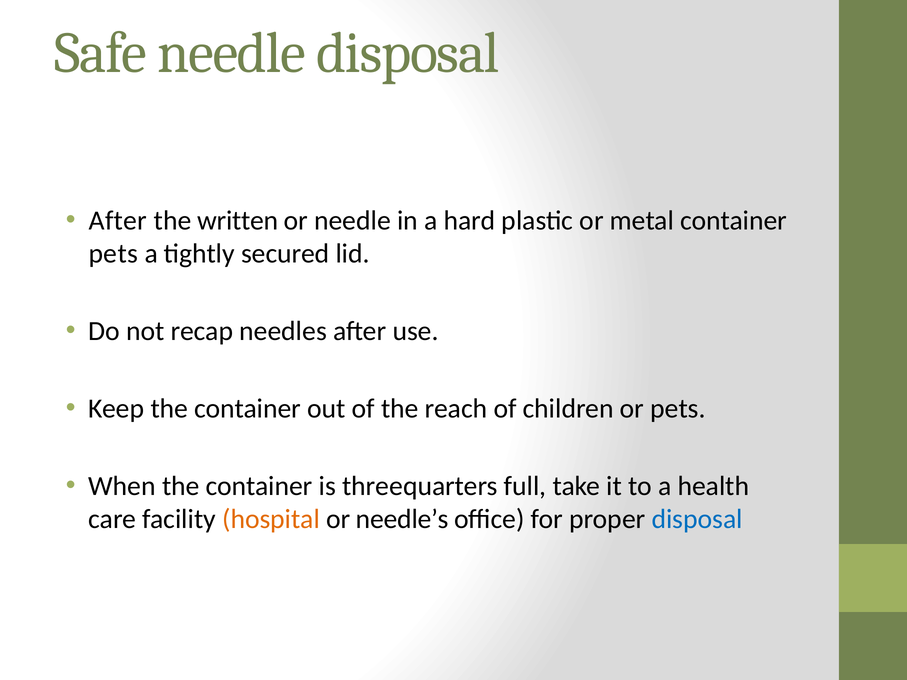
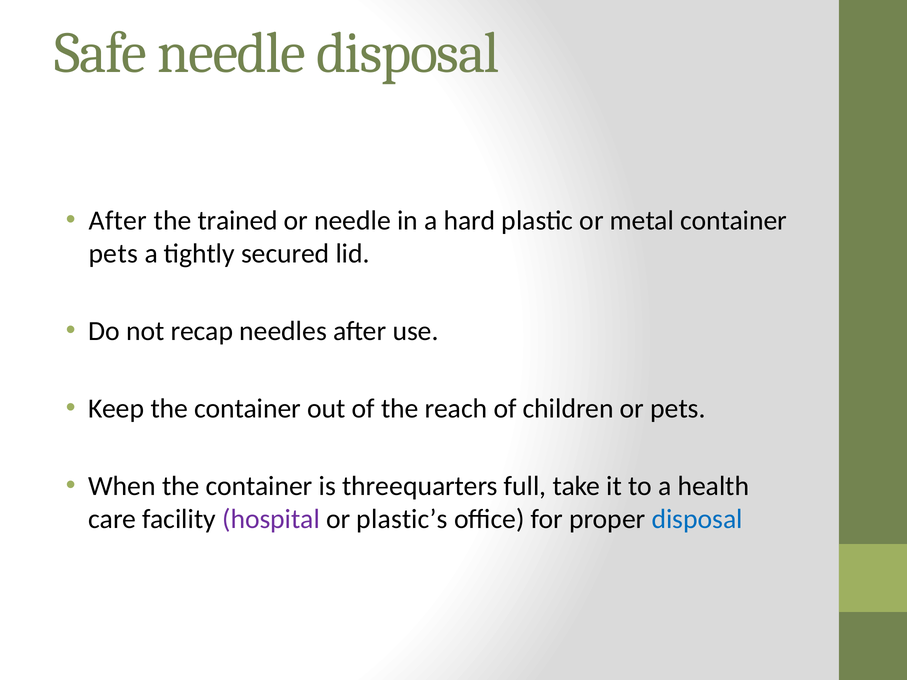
written: written -> trained
hospital colour: orange -> purple
needle’s: needle’s -> plastic’s
